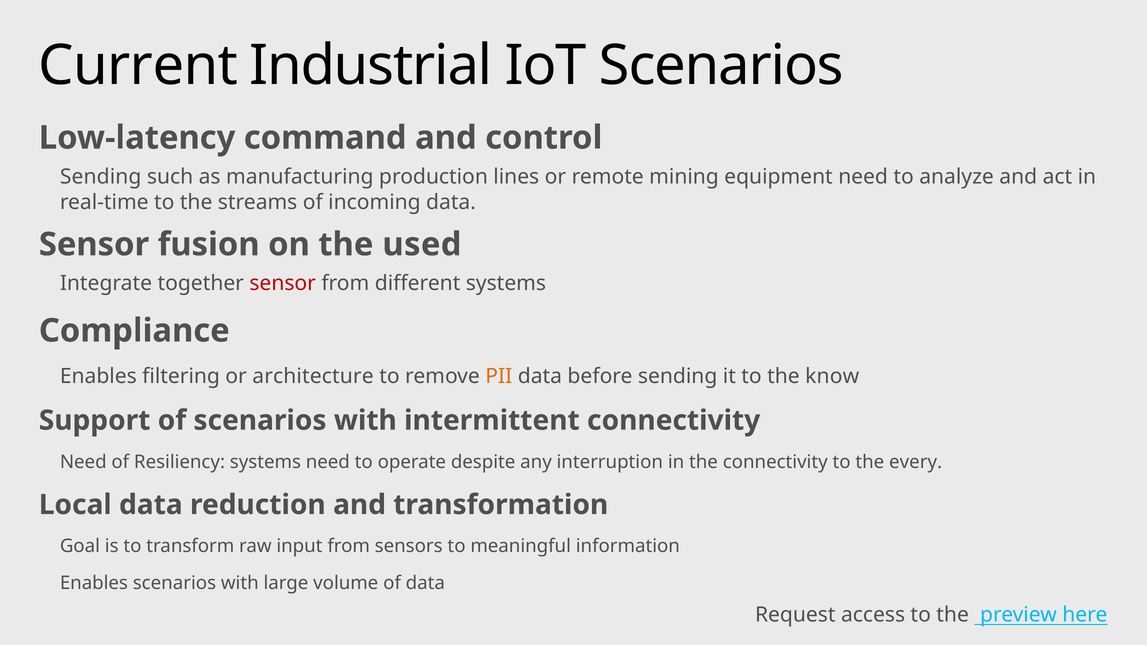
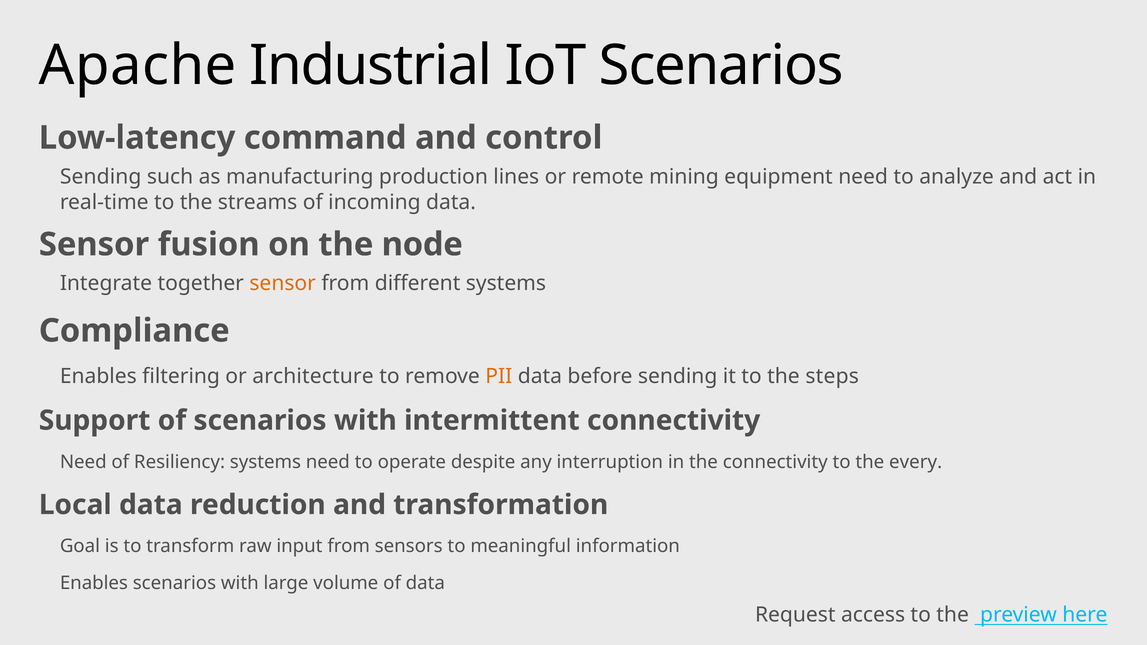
Current: Current -> Apache
used: used -> node
sensor at (283, 284) colour: red -> orange
know: know -> steps
